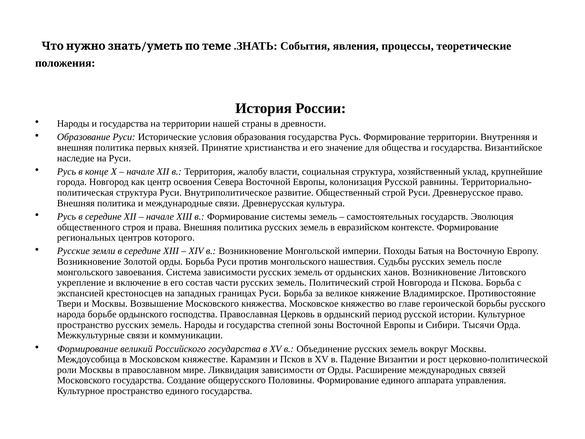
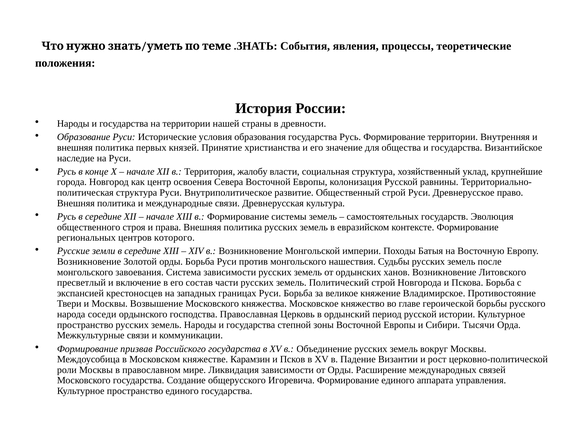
укрепление: укрепление -> пресветлый
борьбе: борьбе -> соседи
великий: великий -> призвав
Половины: Половины -> Игоревича
